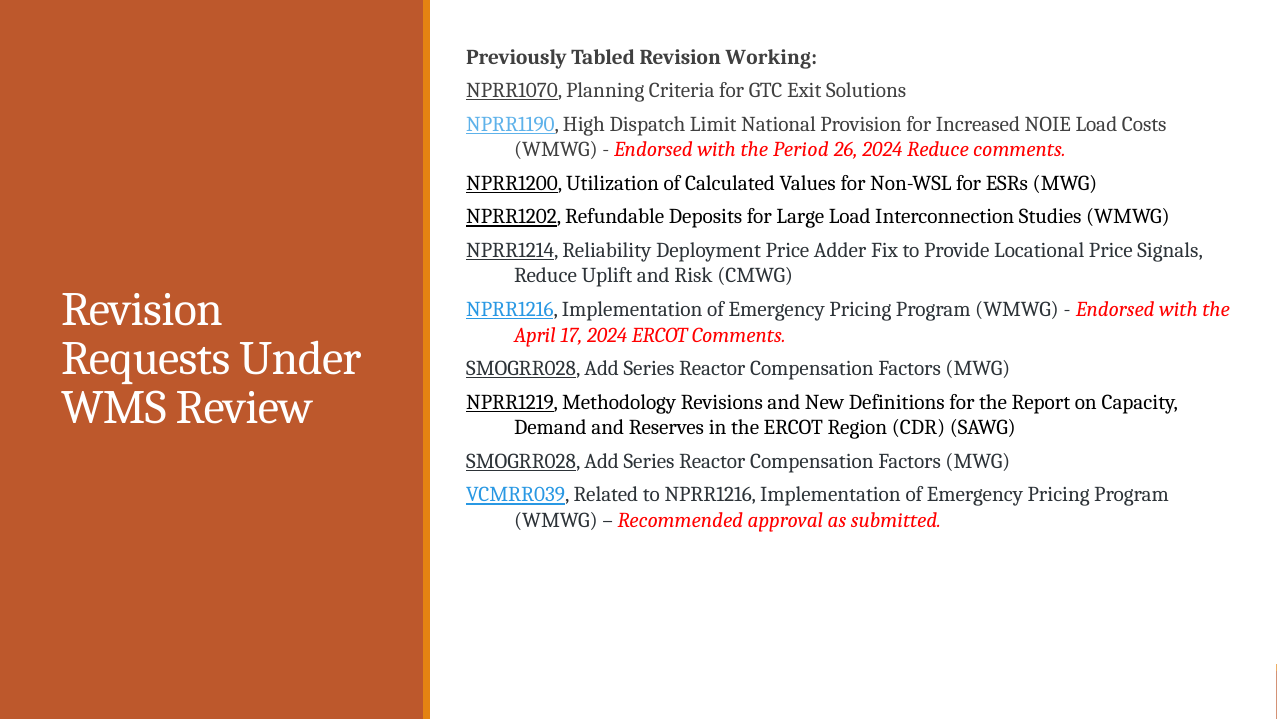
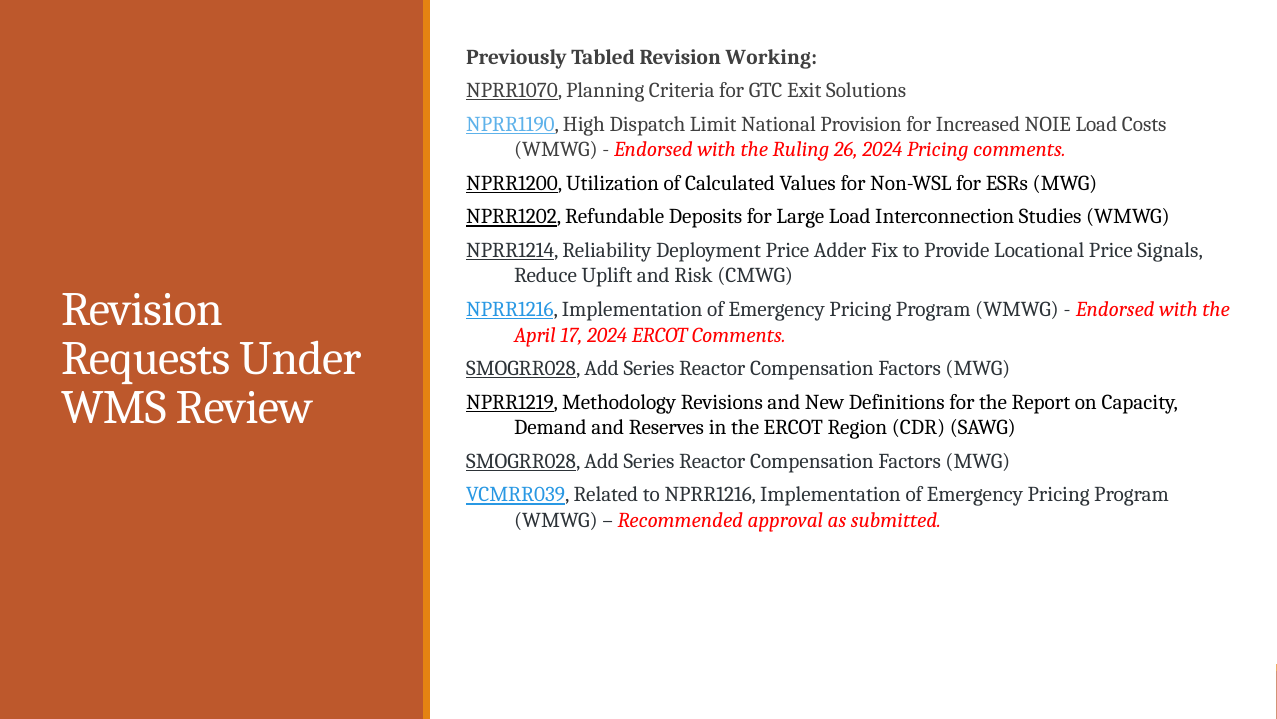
Period: Period -> Ruling
2024 Reduce: Reduce -> Pricing
